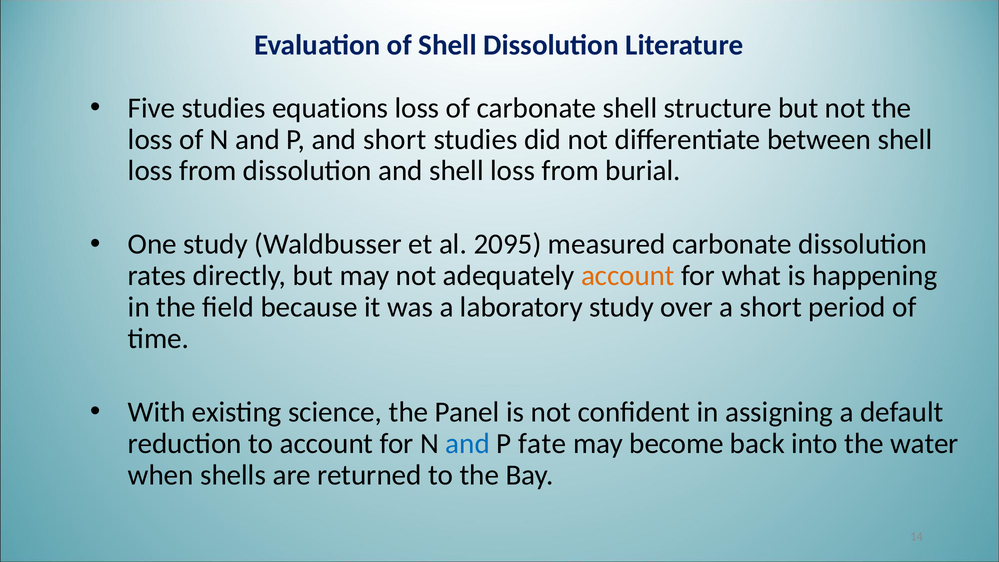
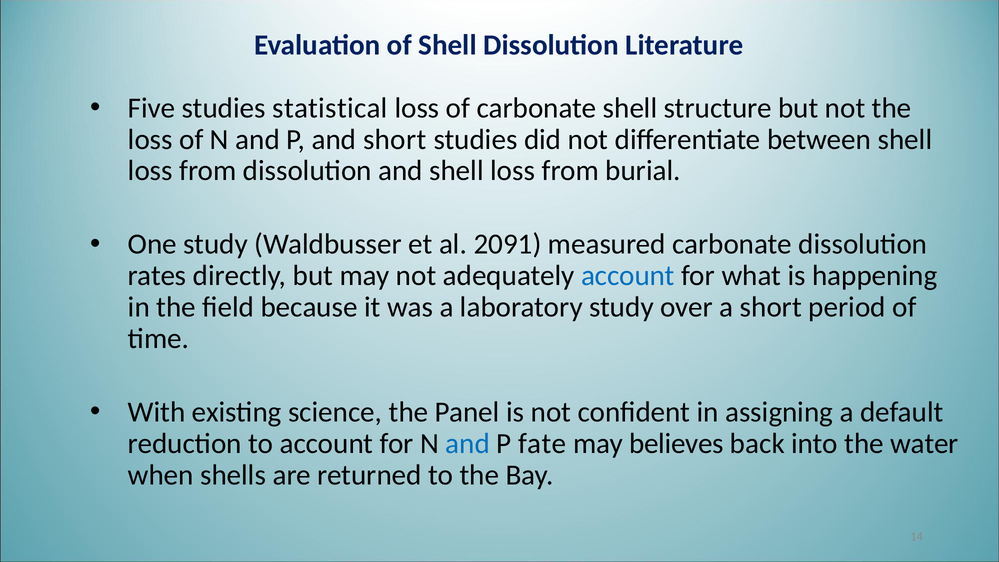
equations: equations -> statistical
2095: 2095 -> 2091
account at (628, 276) colour: orange -> blue
become: become -> believes
